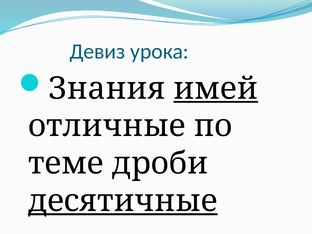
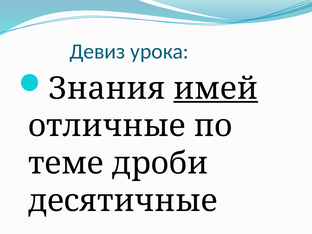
десятичные underline: present -> none
